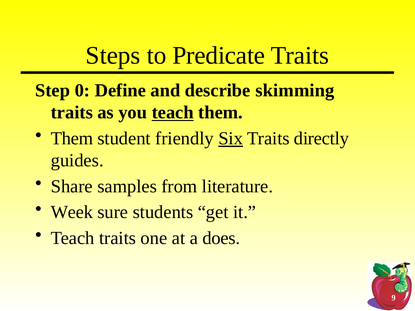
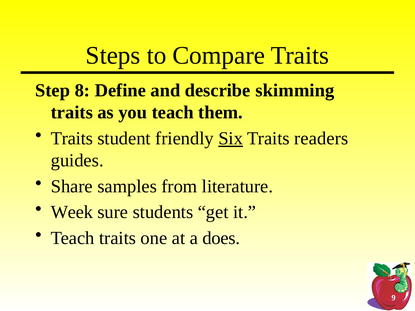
Predicate: Predicate -> Compare
0: 0 -> 8
teach at (173, 113) underline: present -> none
Them at (72, 138): Them -> Traits
directly: directly -> readers
